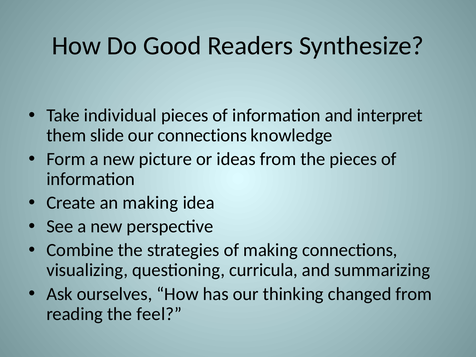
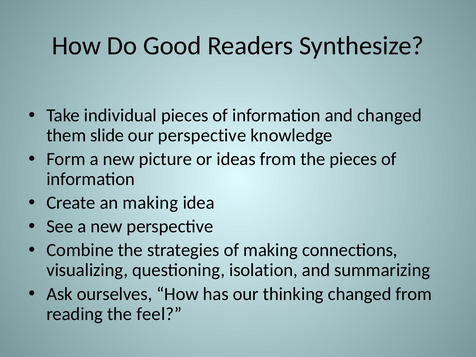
and interpret: interpret -> changed
our connections: connections -> perspective
curricula: curricula -> isolation
